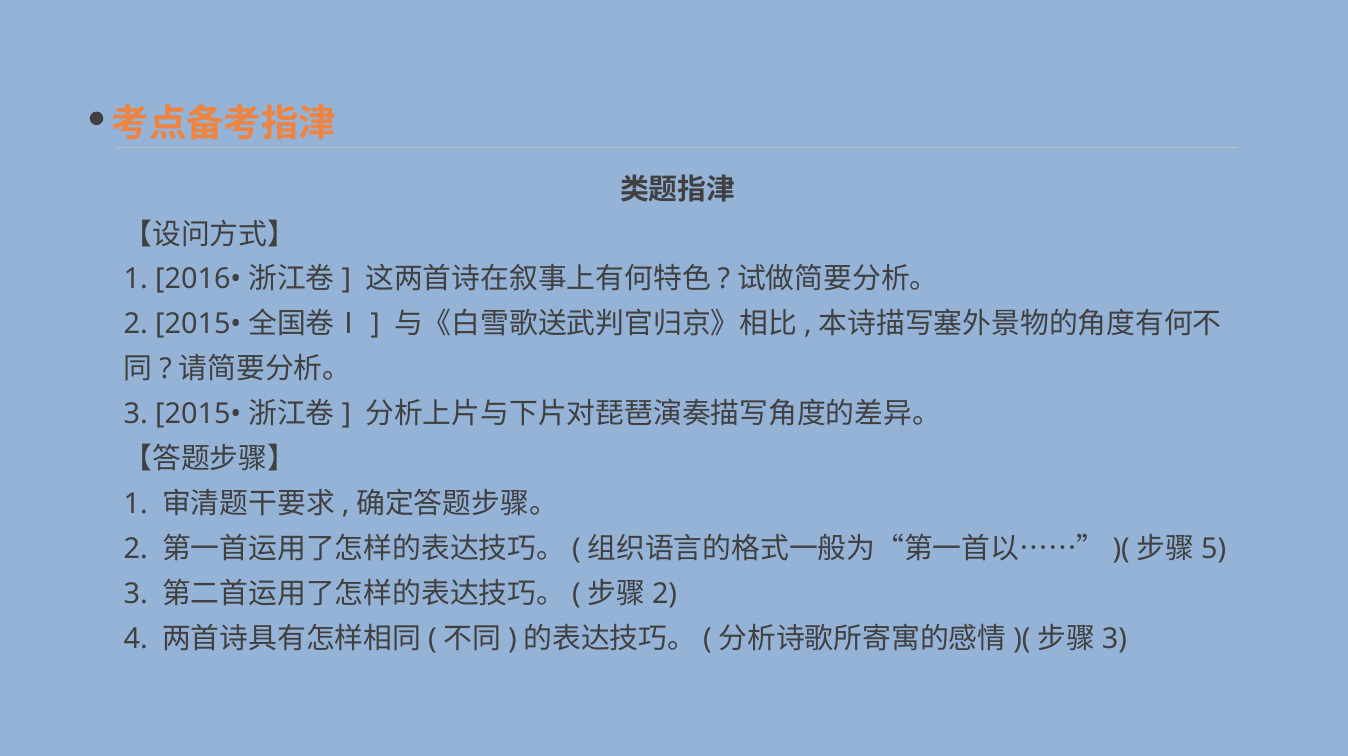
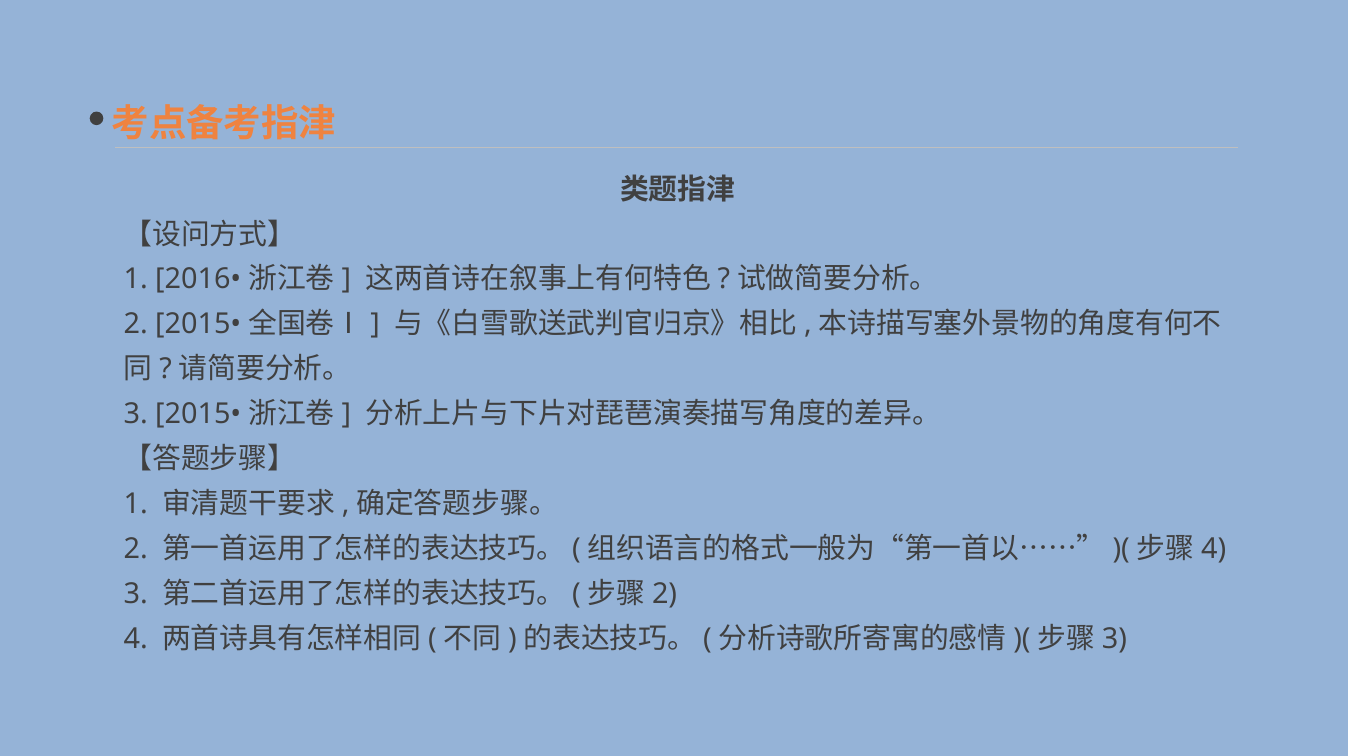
5 at (1214, 549): 5 -> 4
